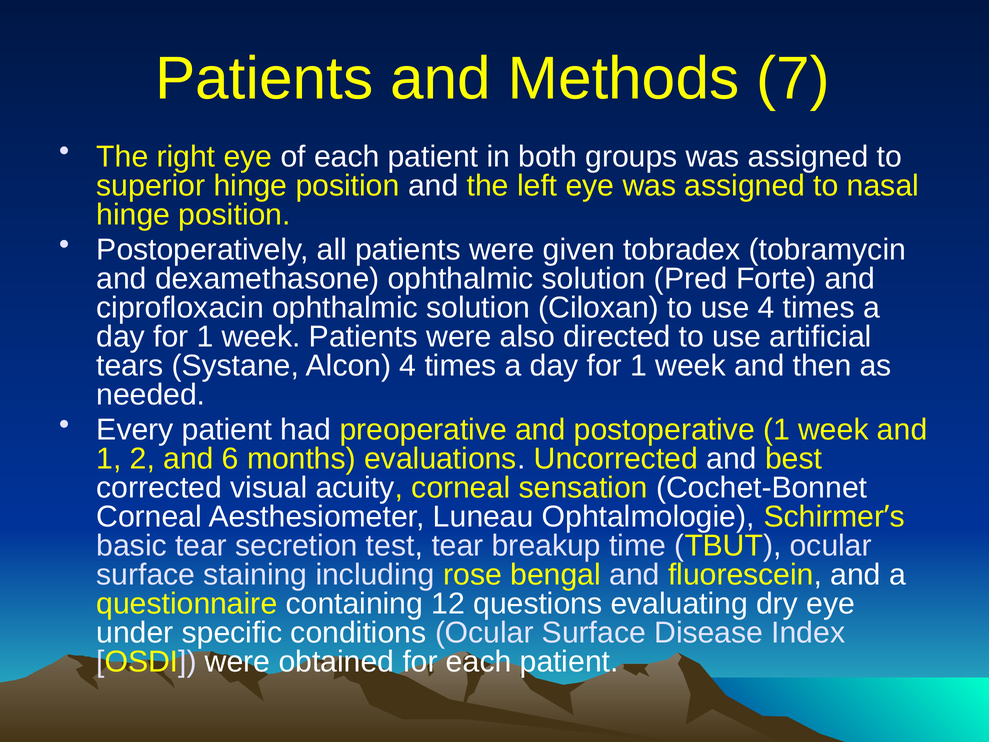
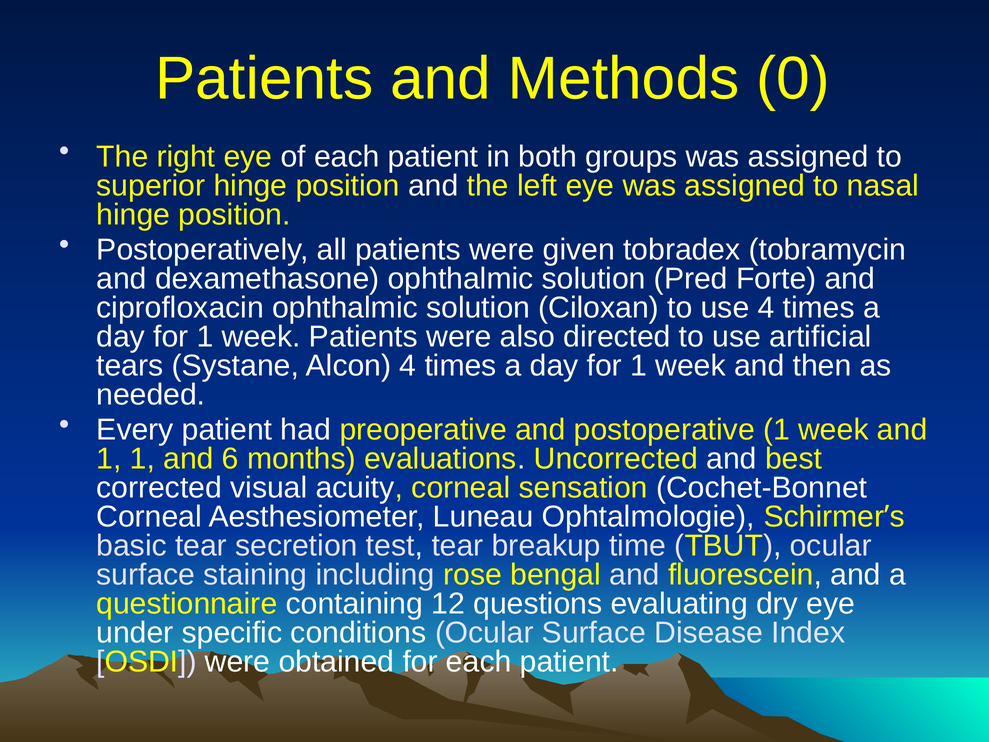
7: 7 -> 0
1 2: 2 -> 1
